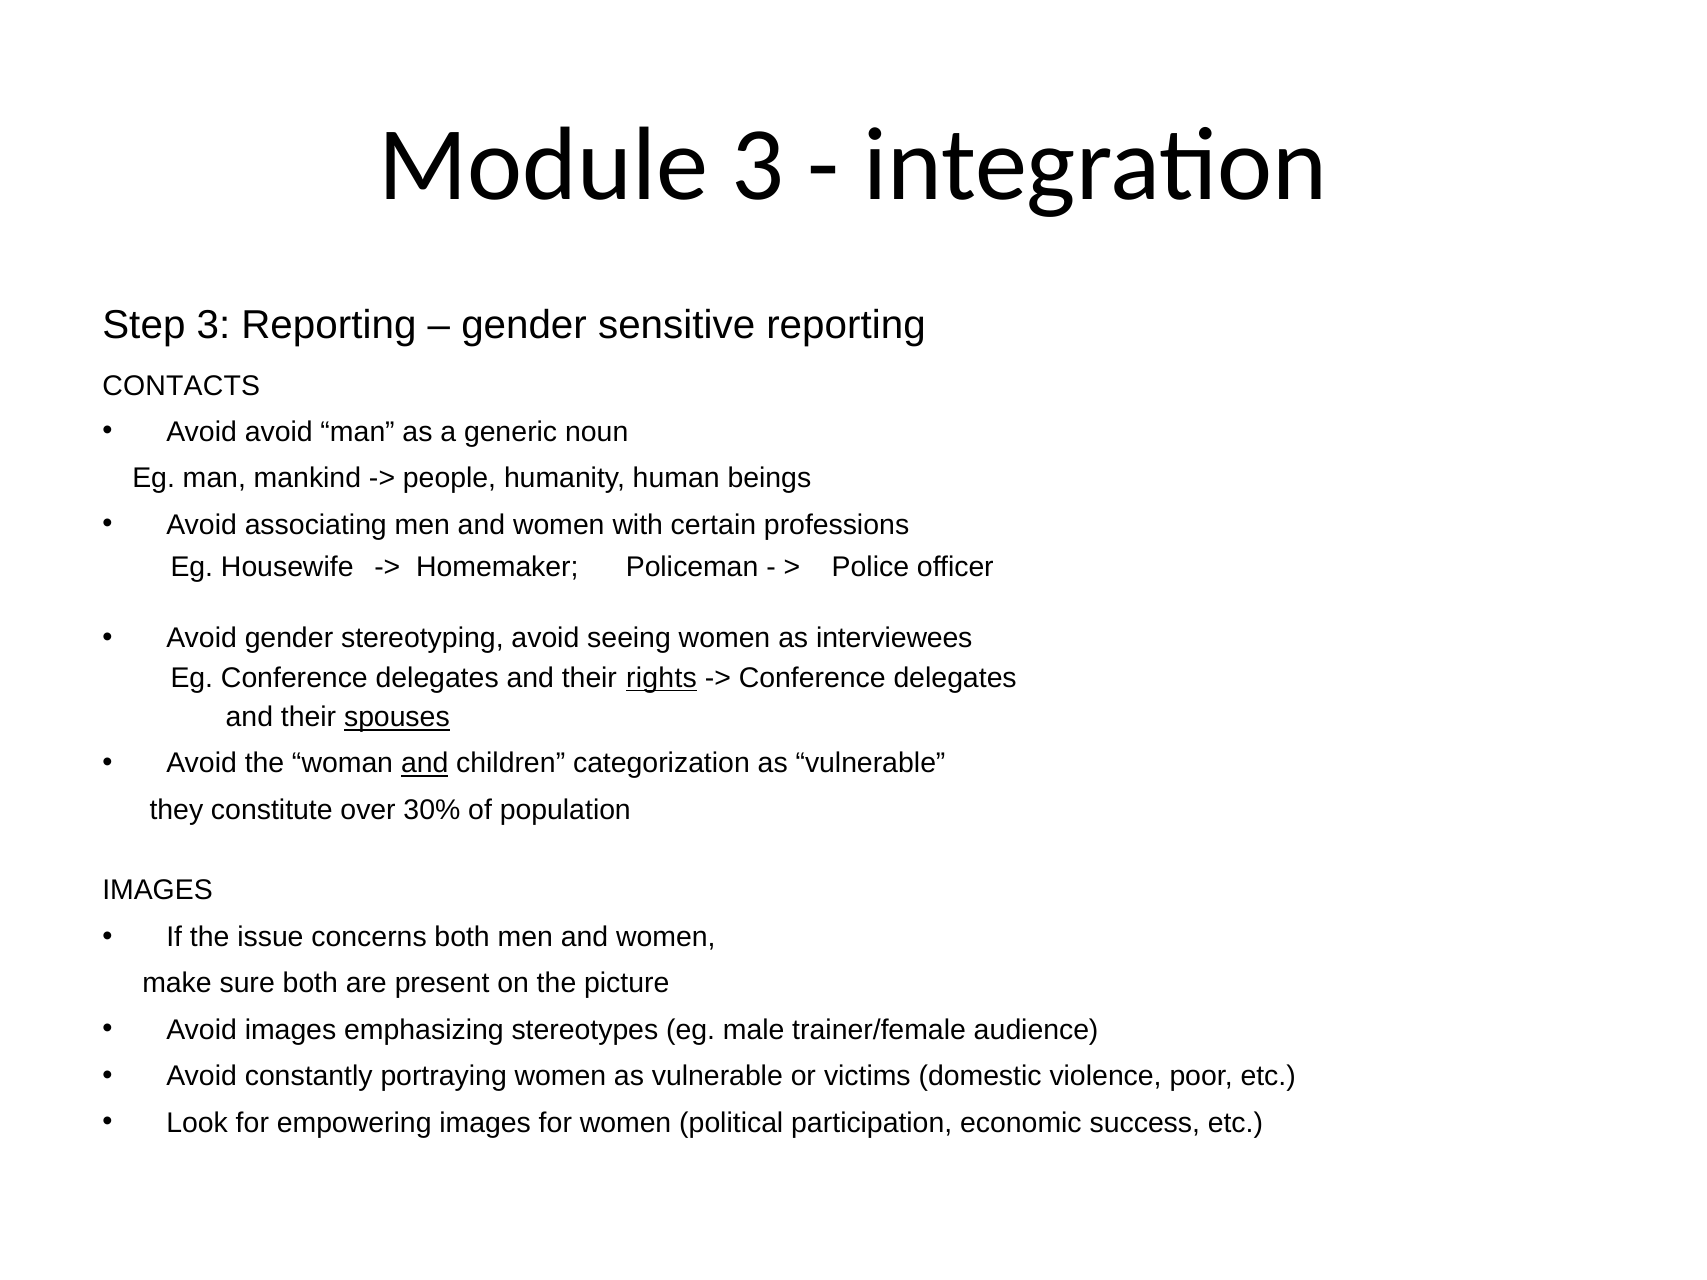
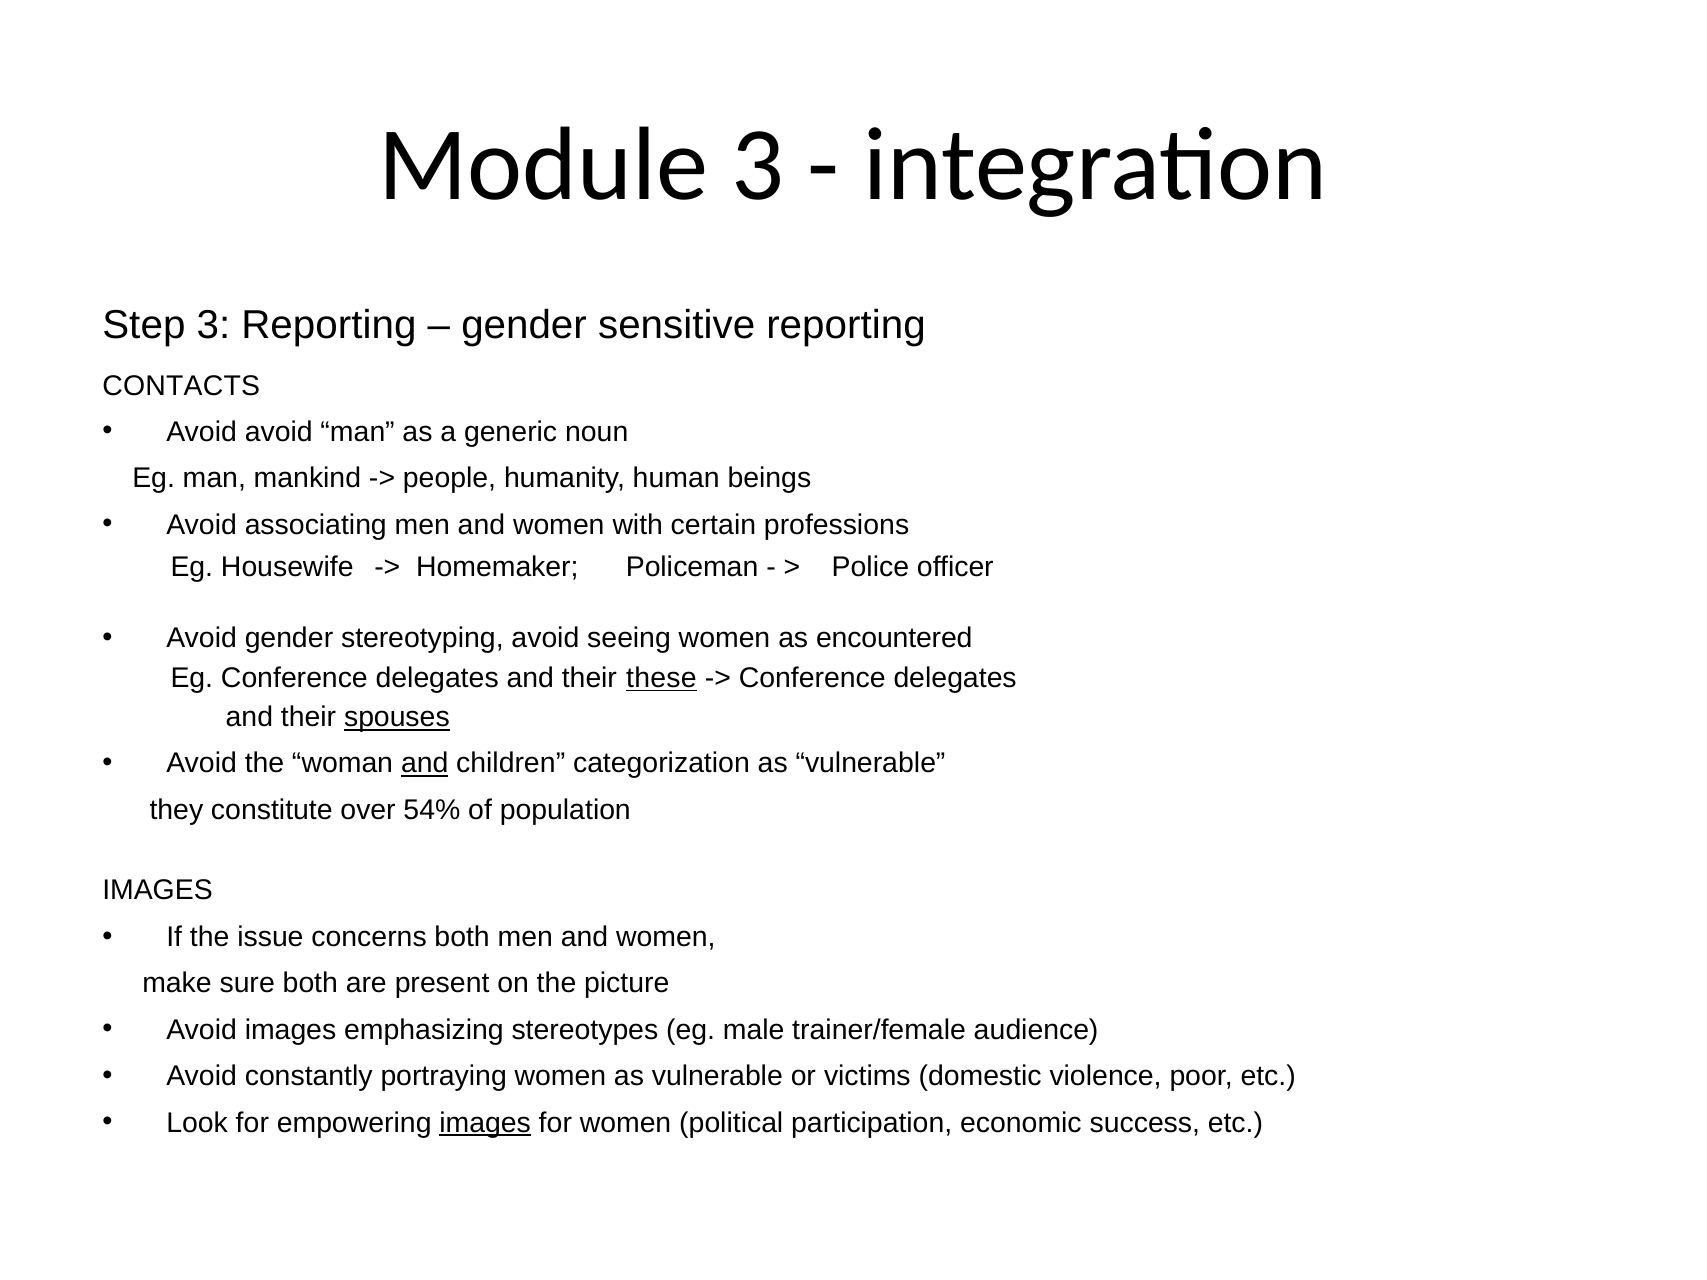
interviewees: interviewees -> encountered
rights: rights -> these
30%: 30% -> 54%
images at (485, 1123) underline: none -> present
